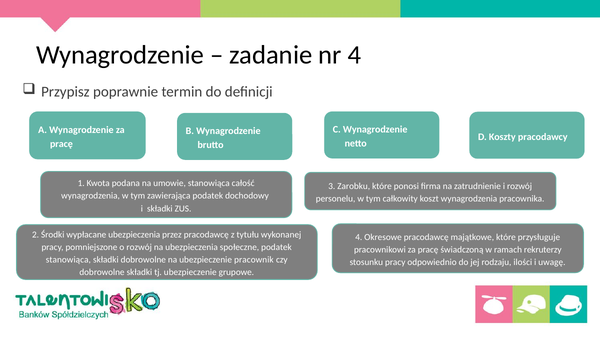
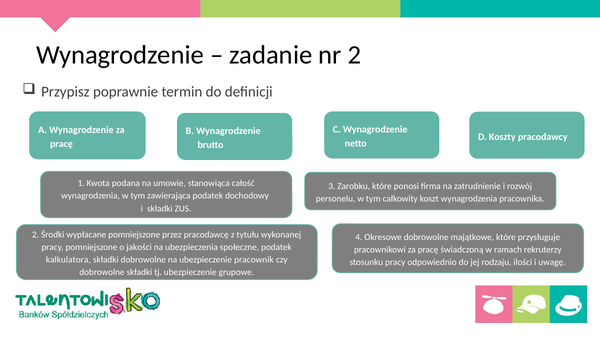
nr 4: 4 -> 2
wypłacane ubezpieczenia: ubezpieczenia -> pomniejszone
Okresowe pracodawcę: pracodawcę -> dobrowolne
o rozwój: rozwój -> jakości
stanowiąca at (68, 260): stanowiąca -> kalkulatora
